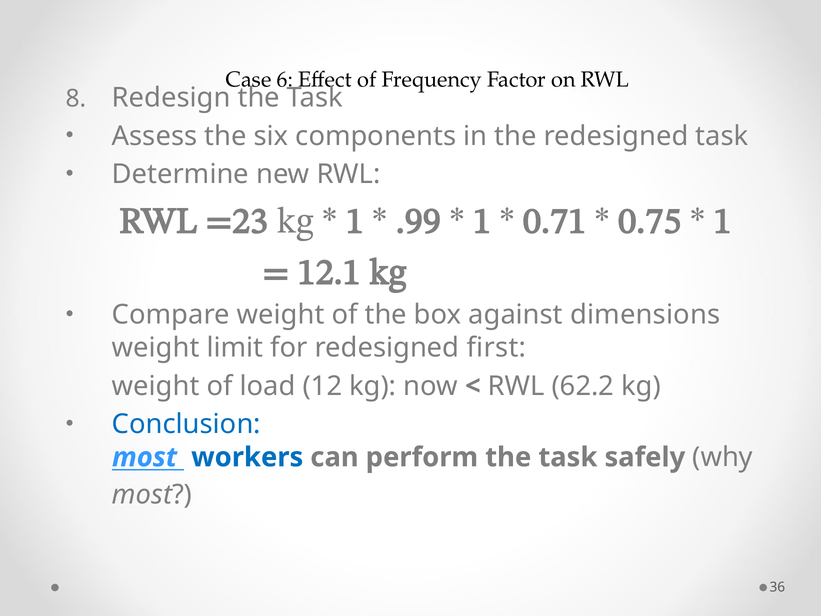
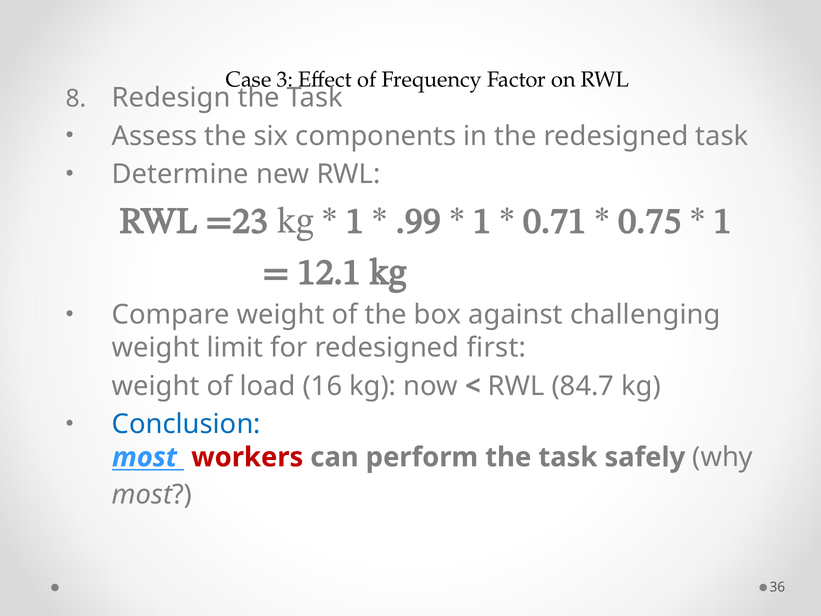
6: 6 -> 3
dimensions: dimensions -> challenging
12: 12 -> 16
62.2: 62.2 -> 84.7
workers colour: blue -> red
